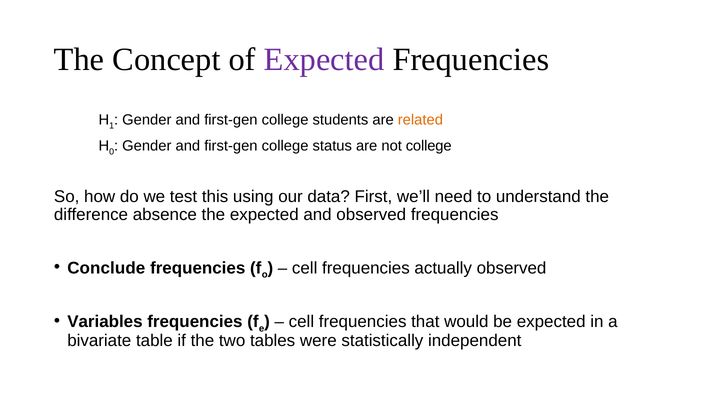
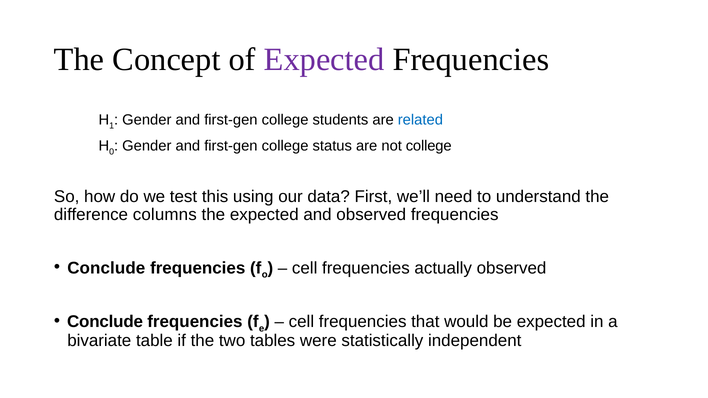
related colour: orange -> blue
absence: absence -> columns
Variables at (105, 322): Variables -> Conclude
